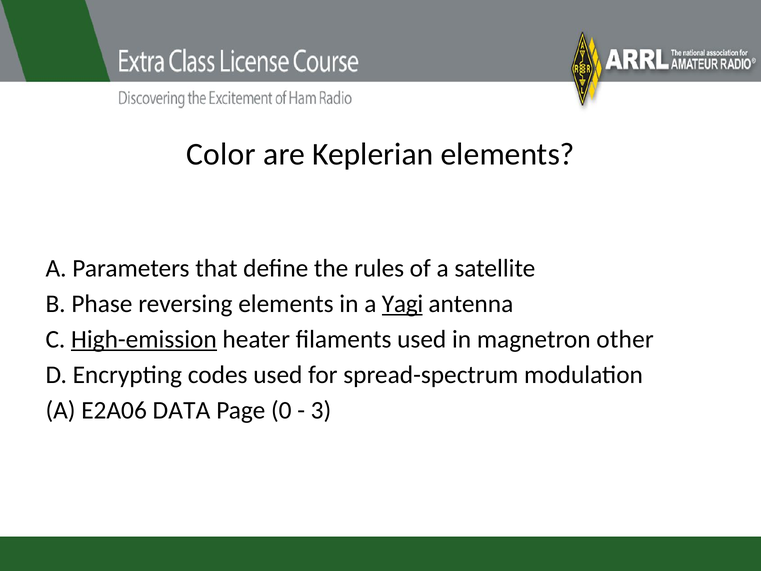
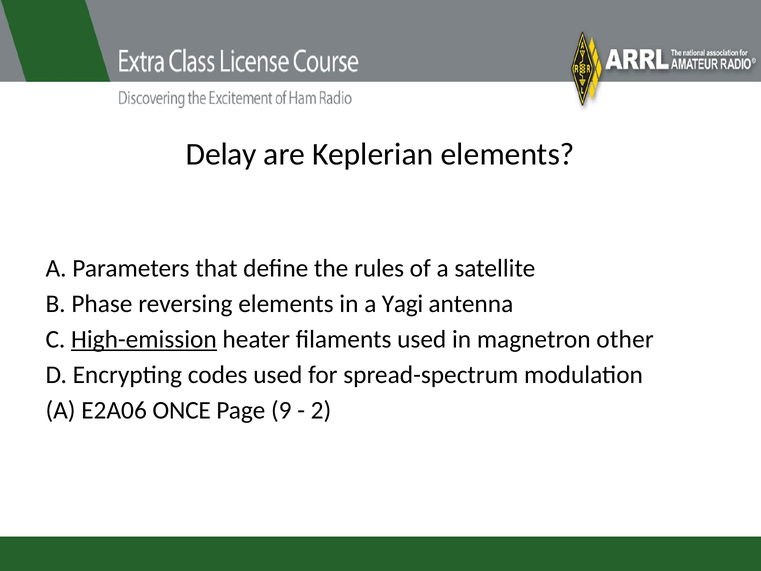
Color: Color -> Delay
Yagi underline: present -> none
DATA: DATA -> ONCE
0: 0 -> 9
3: 3 -> 2
